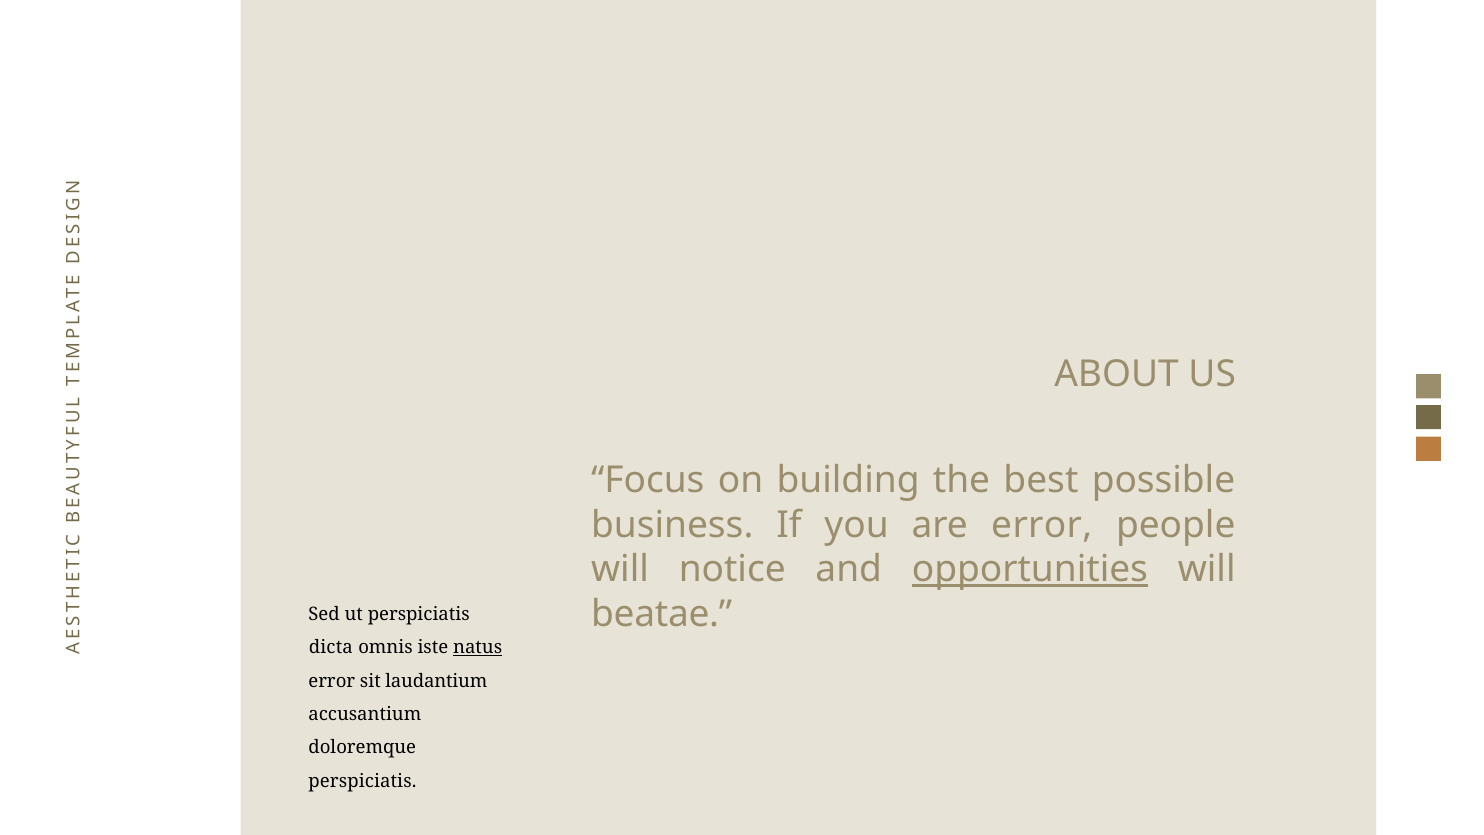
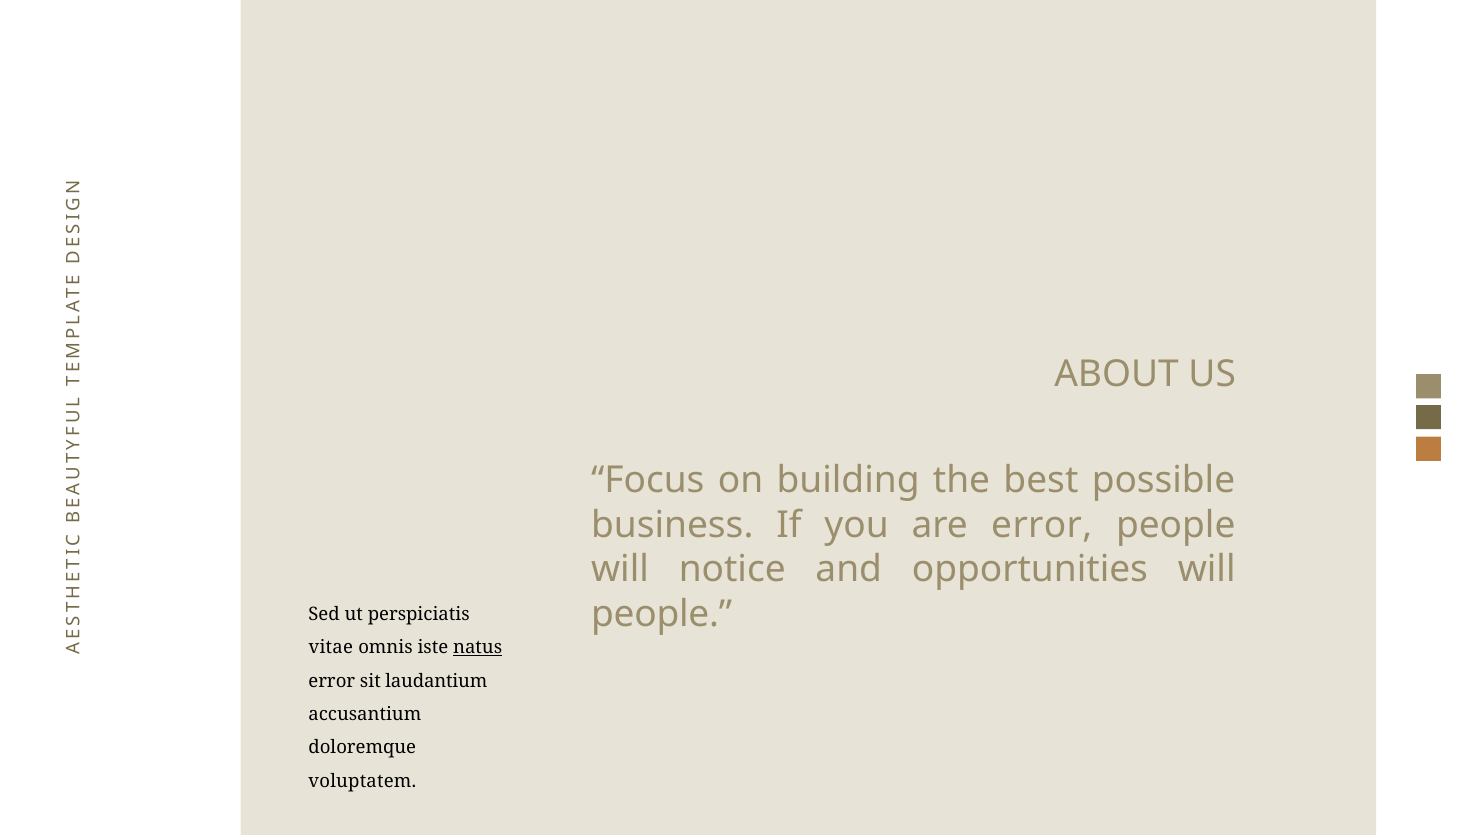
opportunities underline: present -> none
beatae at (662, 614): beatae -> people
dicta: dicta -> vitae
perspiciatis at (362, 781): perspiciatis -> voluptatem
